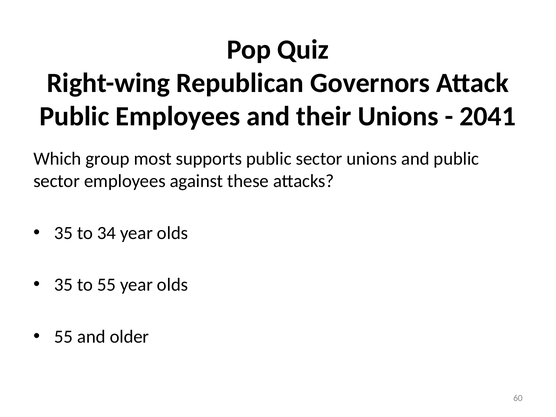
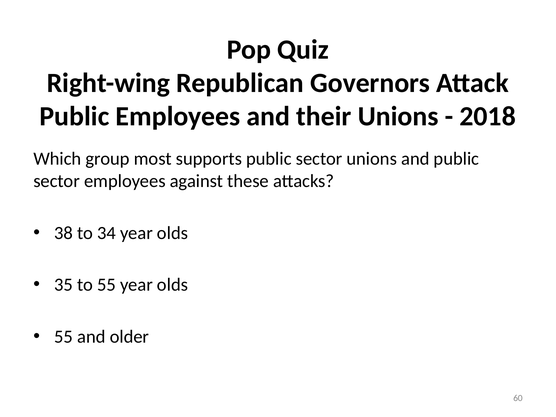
2041: 2041 -> 2018
35 at (64, 233): 35 -> 38
